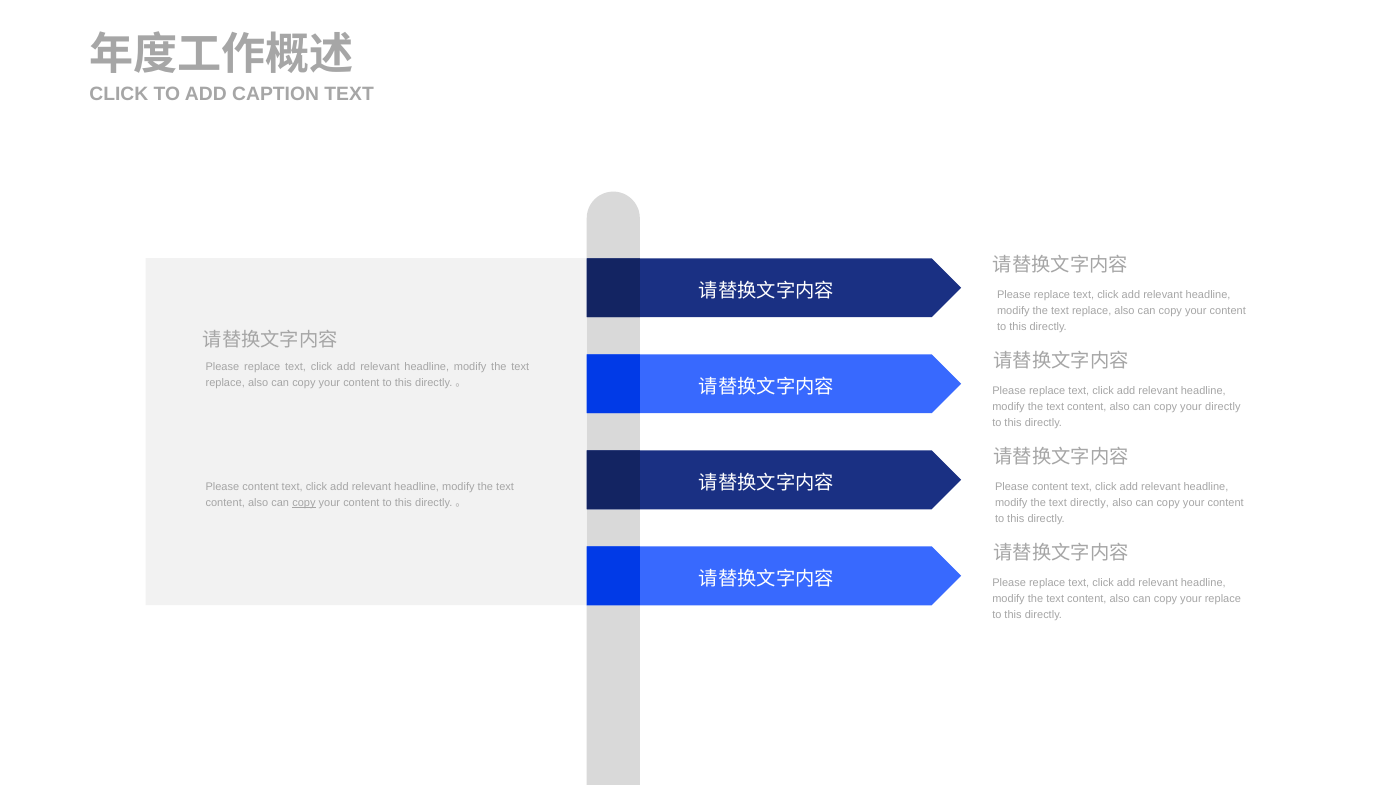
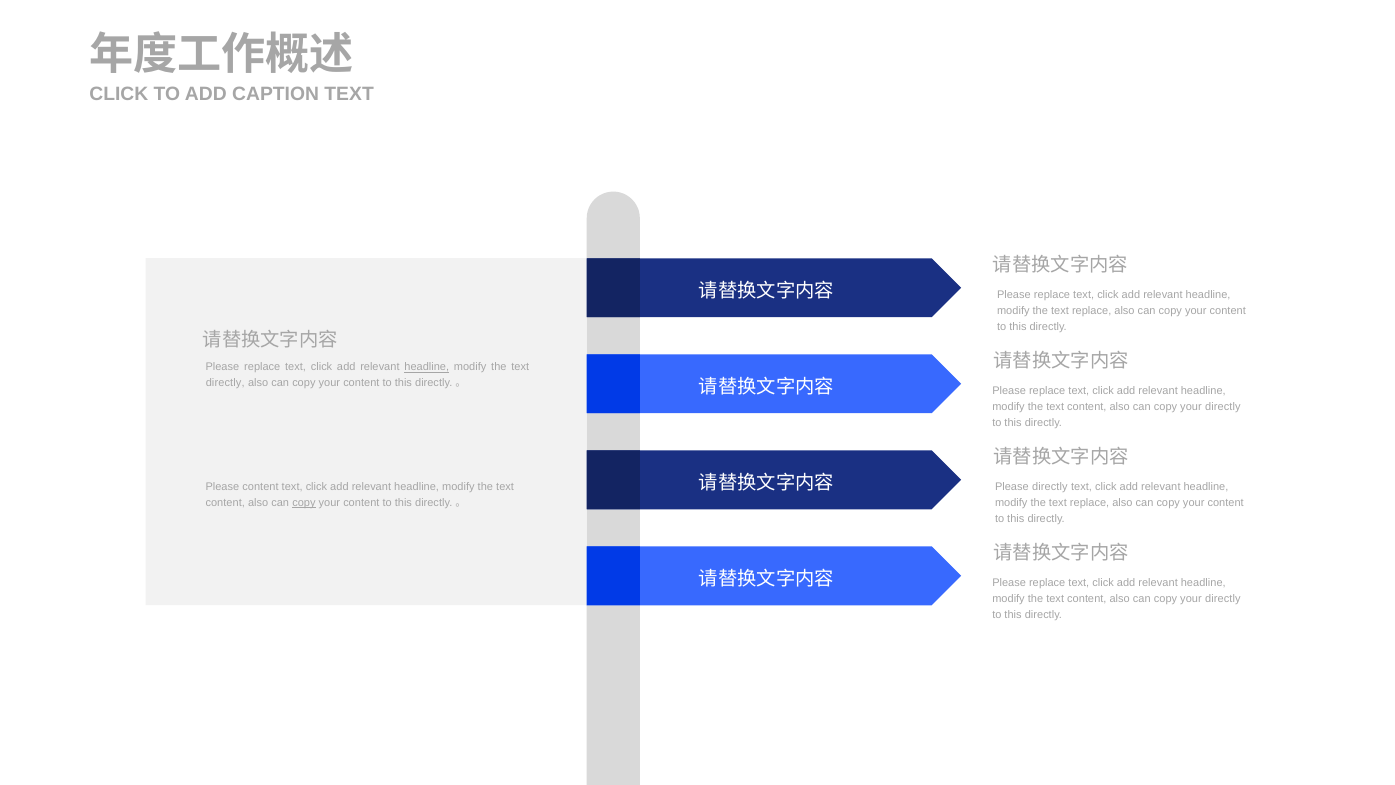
headline at (427, 367) underline: none -> present
replace at (225, 383): replace -> directly
content at (1050, 487): content -> directly
directly at (1090, 503): directly -> replace
replace at (1223, 599): replace -> directly
